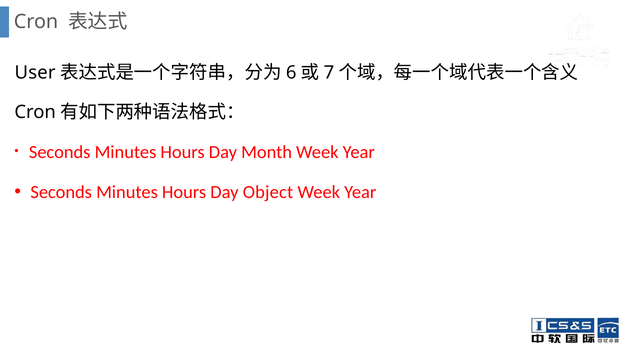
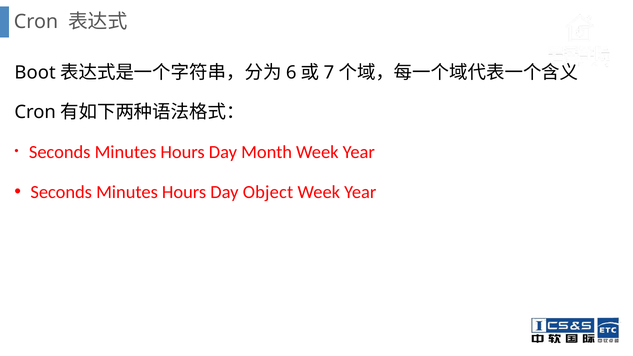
User: User -> Boot
